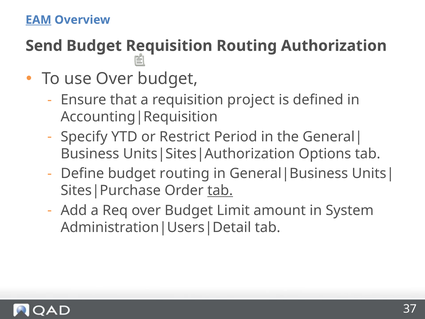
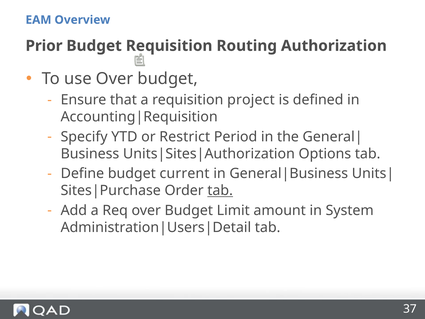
EAM underline: present -> none
Send: Send -> Prior
budget routing: routing -> current
